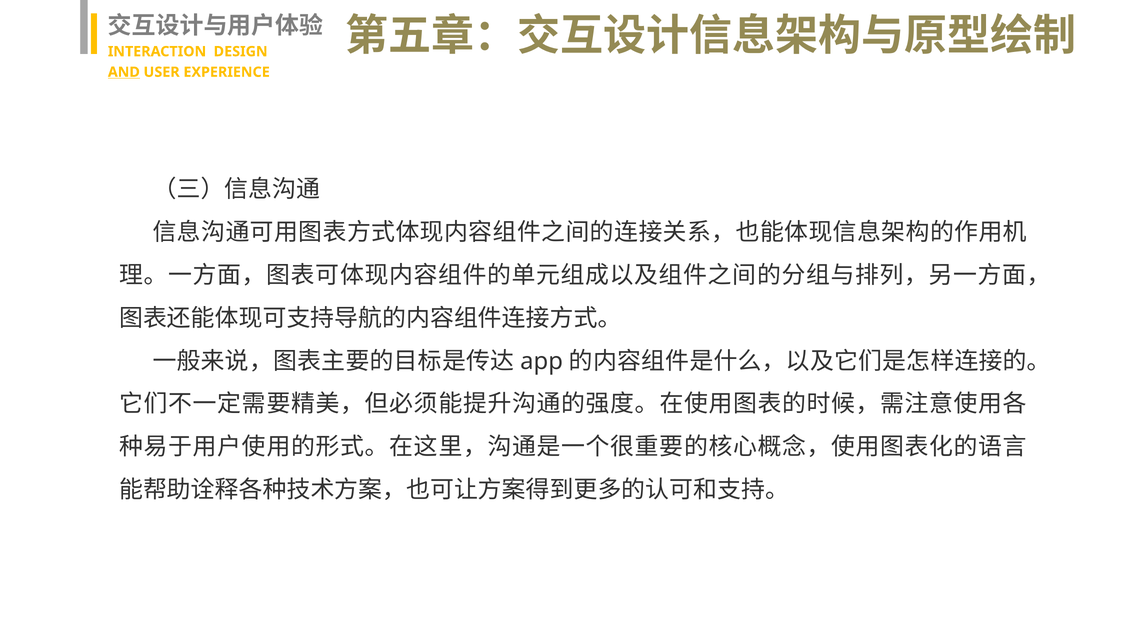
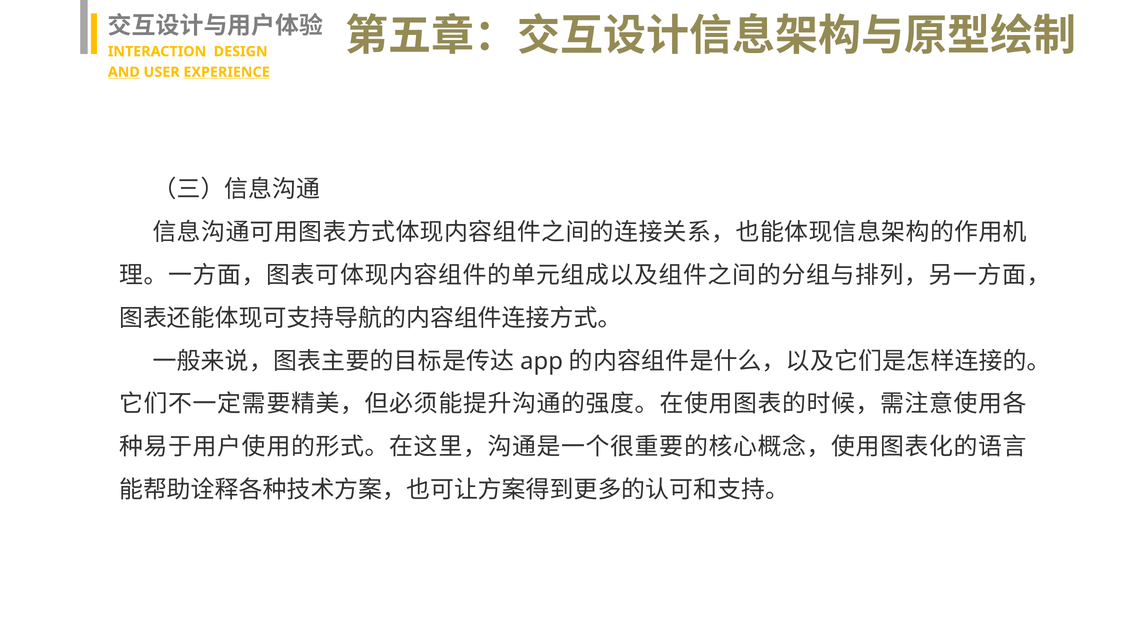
EXPERIENCE underline: none -> present
